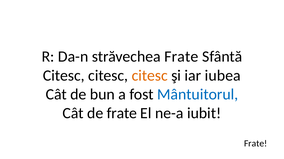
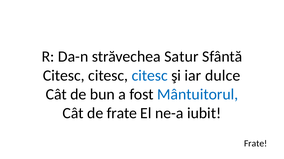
străvechea Frate: Frate -> Satur
citesc at (150, 76) colour: orange -> blue
iubea: iubea -> dulce
